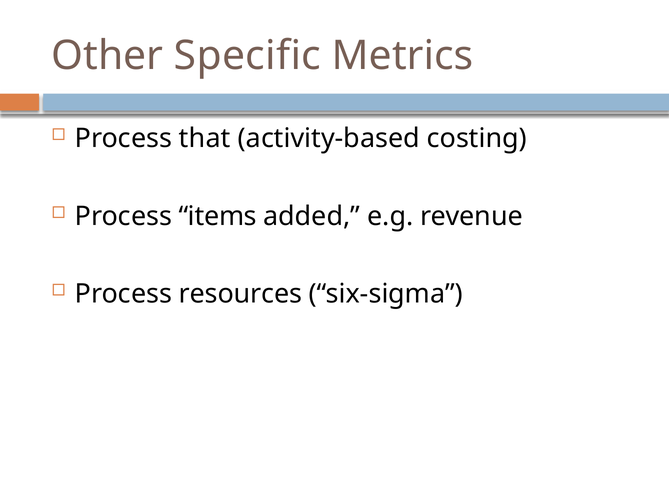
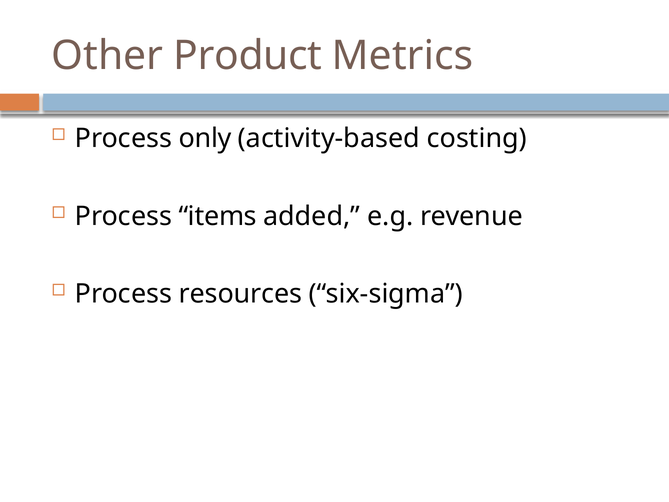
Specific: Specific -> Product
that: that -> only
